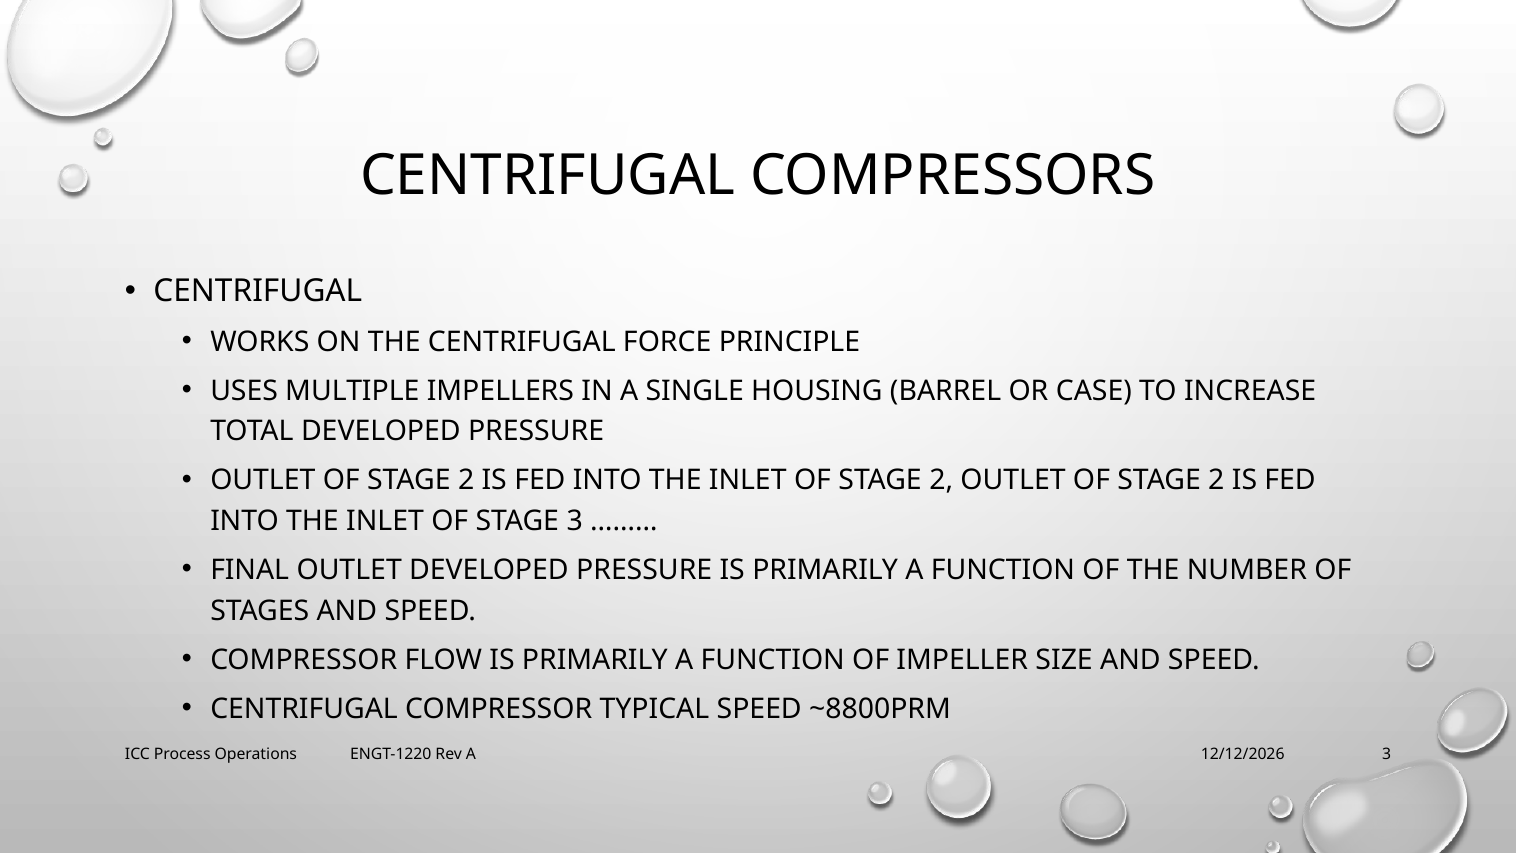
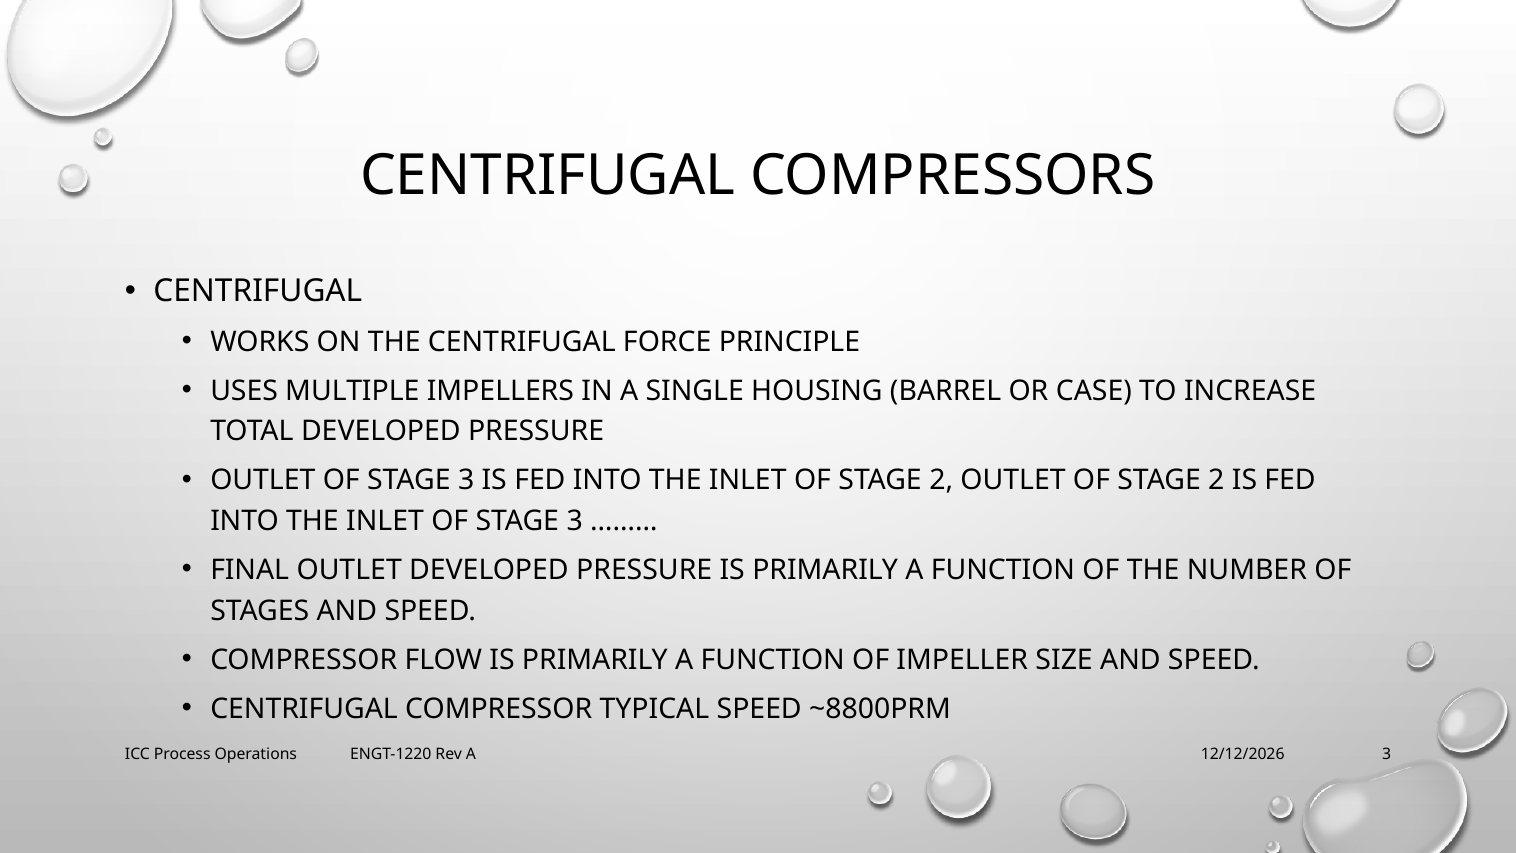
2 at (466, 480): 2 -> 3
